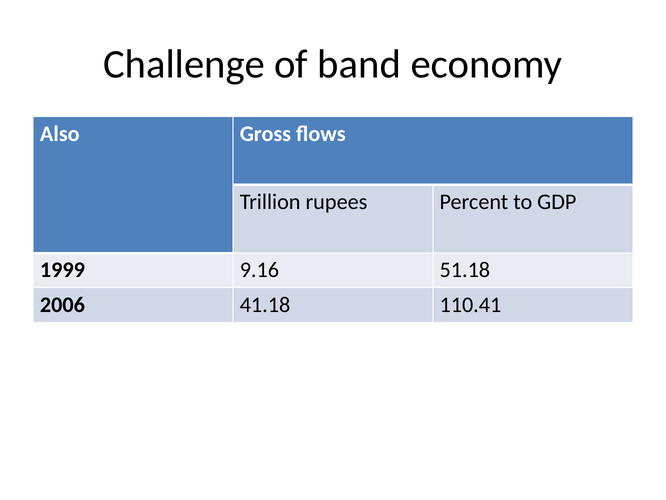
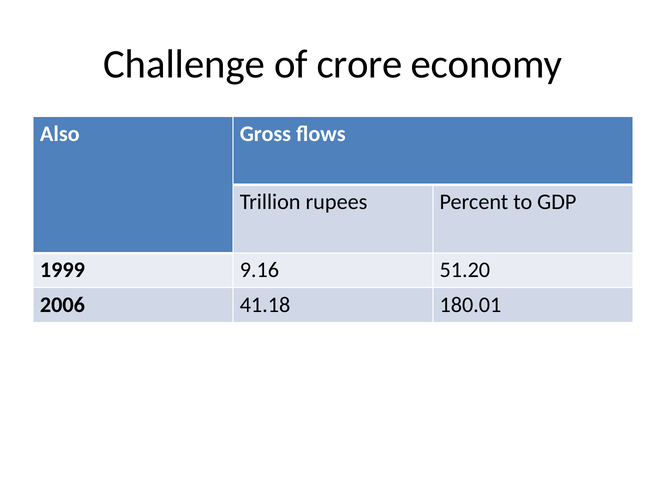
band: band -> crore
51.18: 51.18 -> 51.20
110.41: 110.41 -> 180.01
